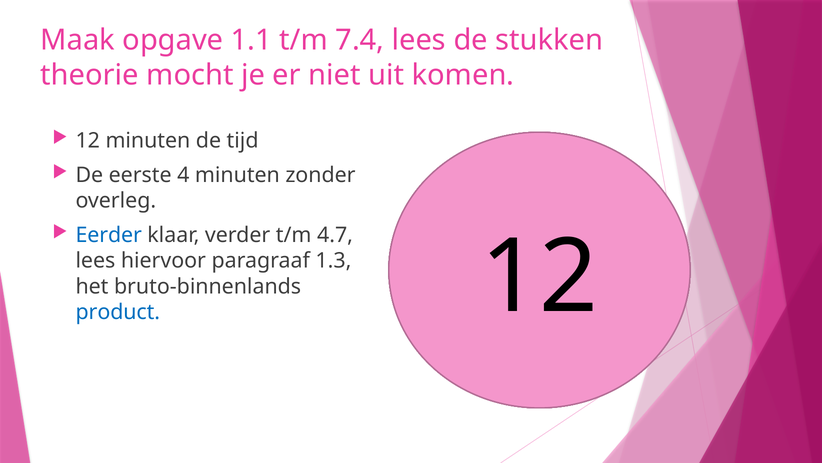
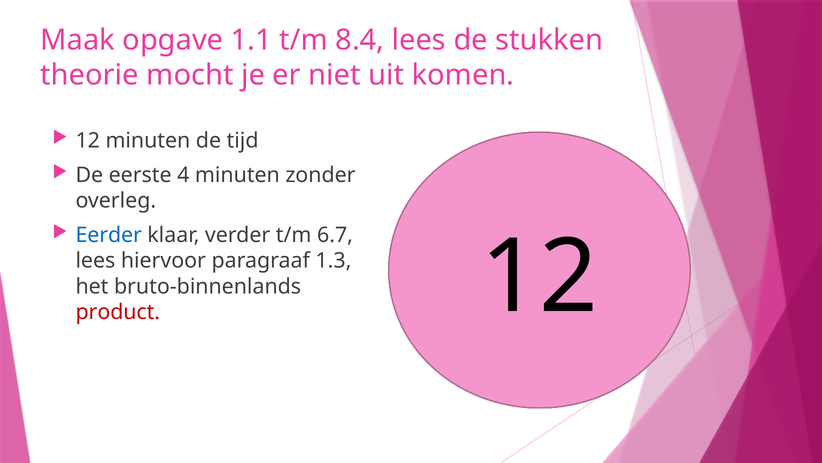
7.4: 7.4 -> 8.4
4.7: 4.7 -> 6.7
product colour: blue -> red
